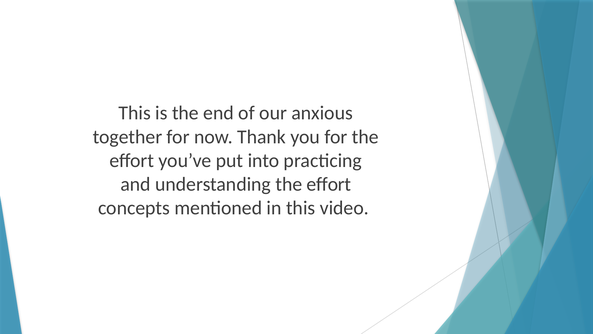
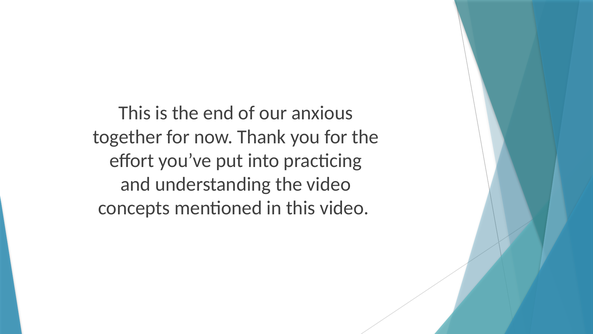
understanding the effort: effort -> video
